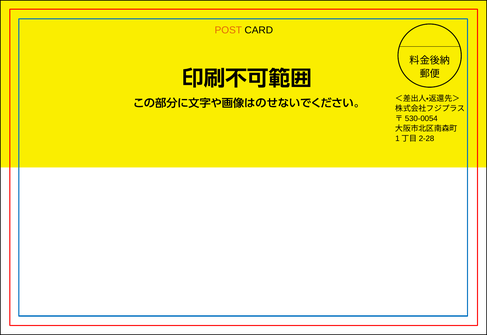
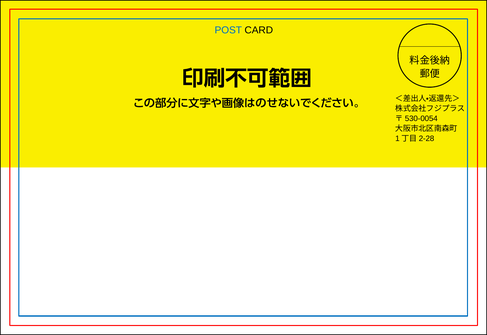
POST colour: orange -> blue
